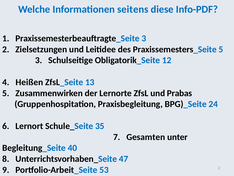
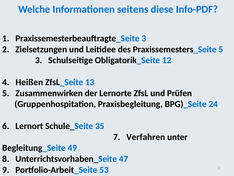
Prabas: Prabas -> Prüfen
Gesamten: Gesamten -> Verfahren
40: 40 -> 49
